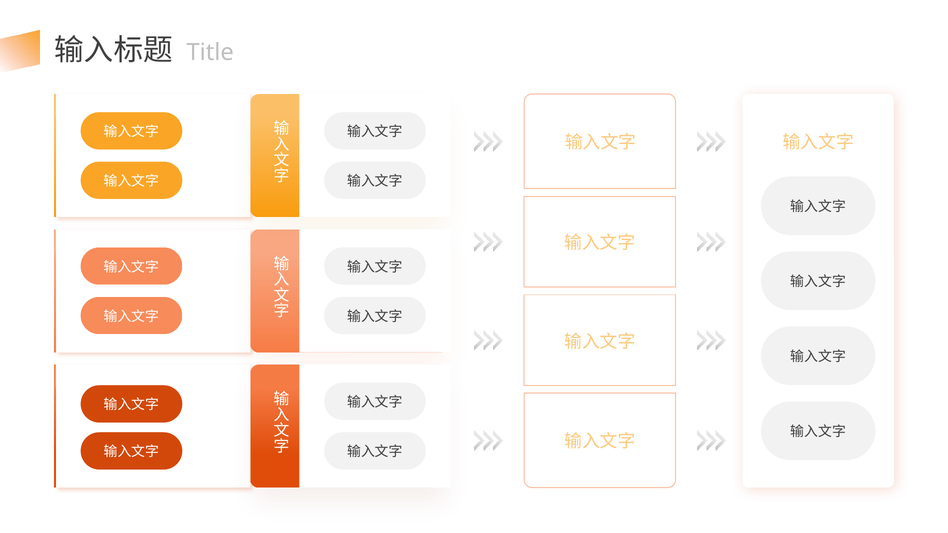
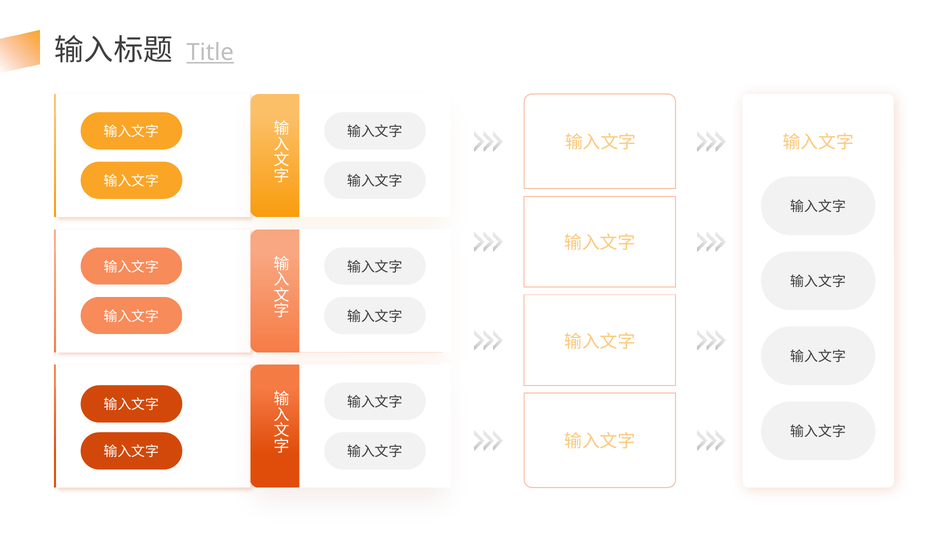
Title underline: none -> present
